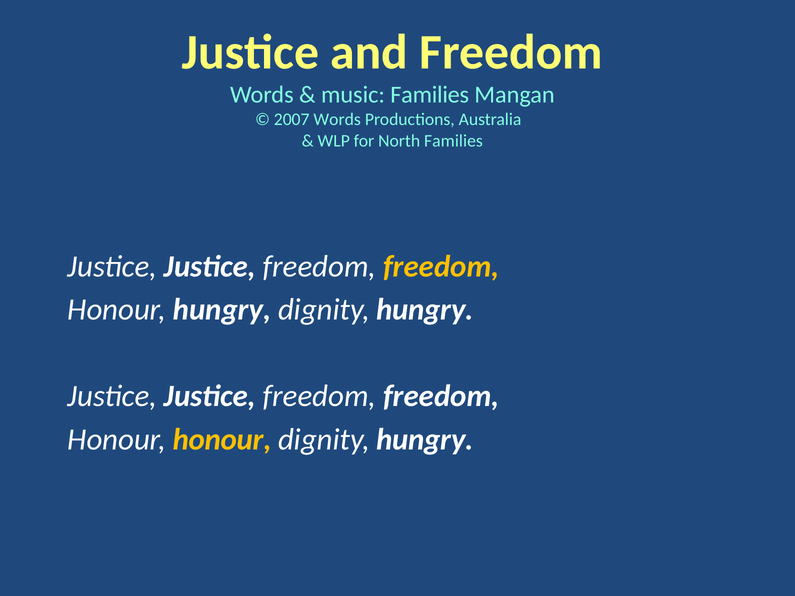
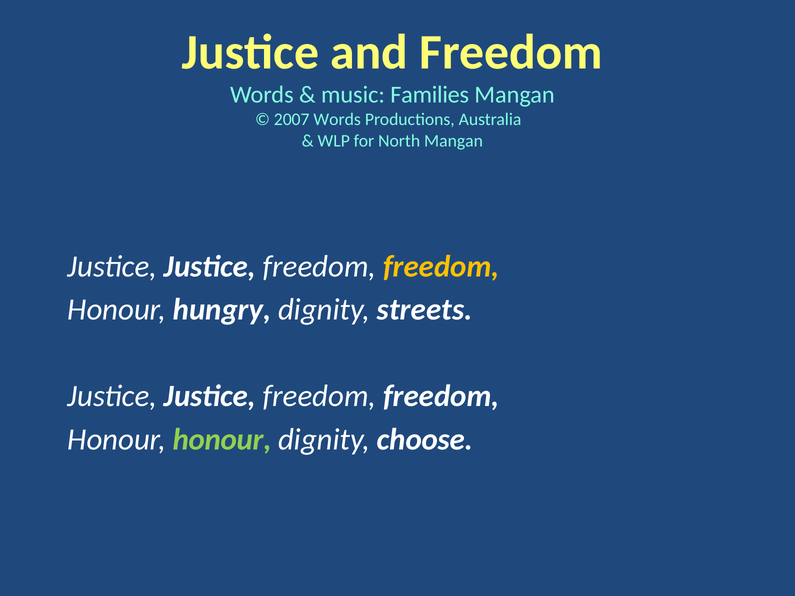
North Families: Families -> Mangan
hungry at (425, 310): hungry -> streets
honour at (222, 440) colour: yellow -> light green
hungry at (425, 440): hungry -> choose
